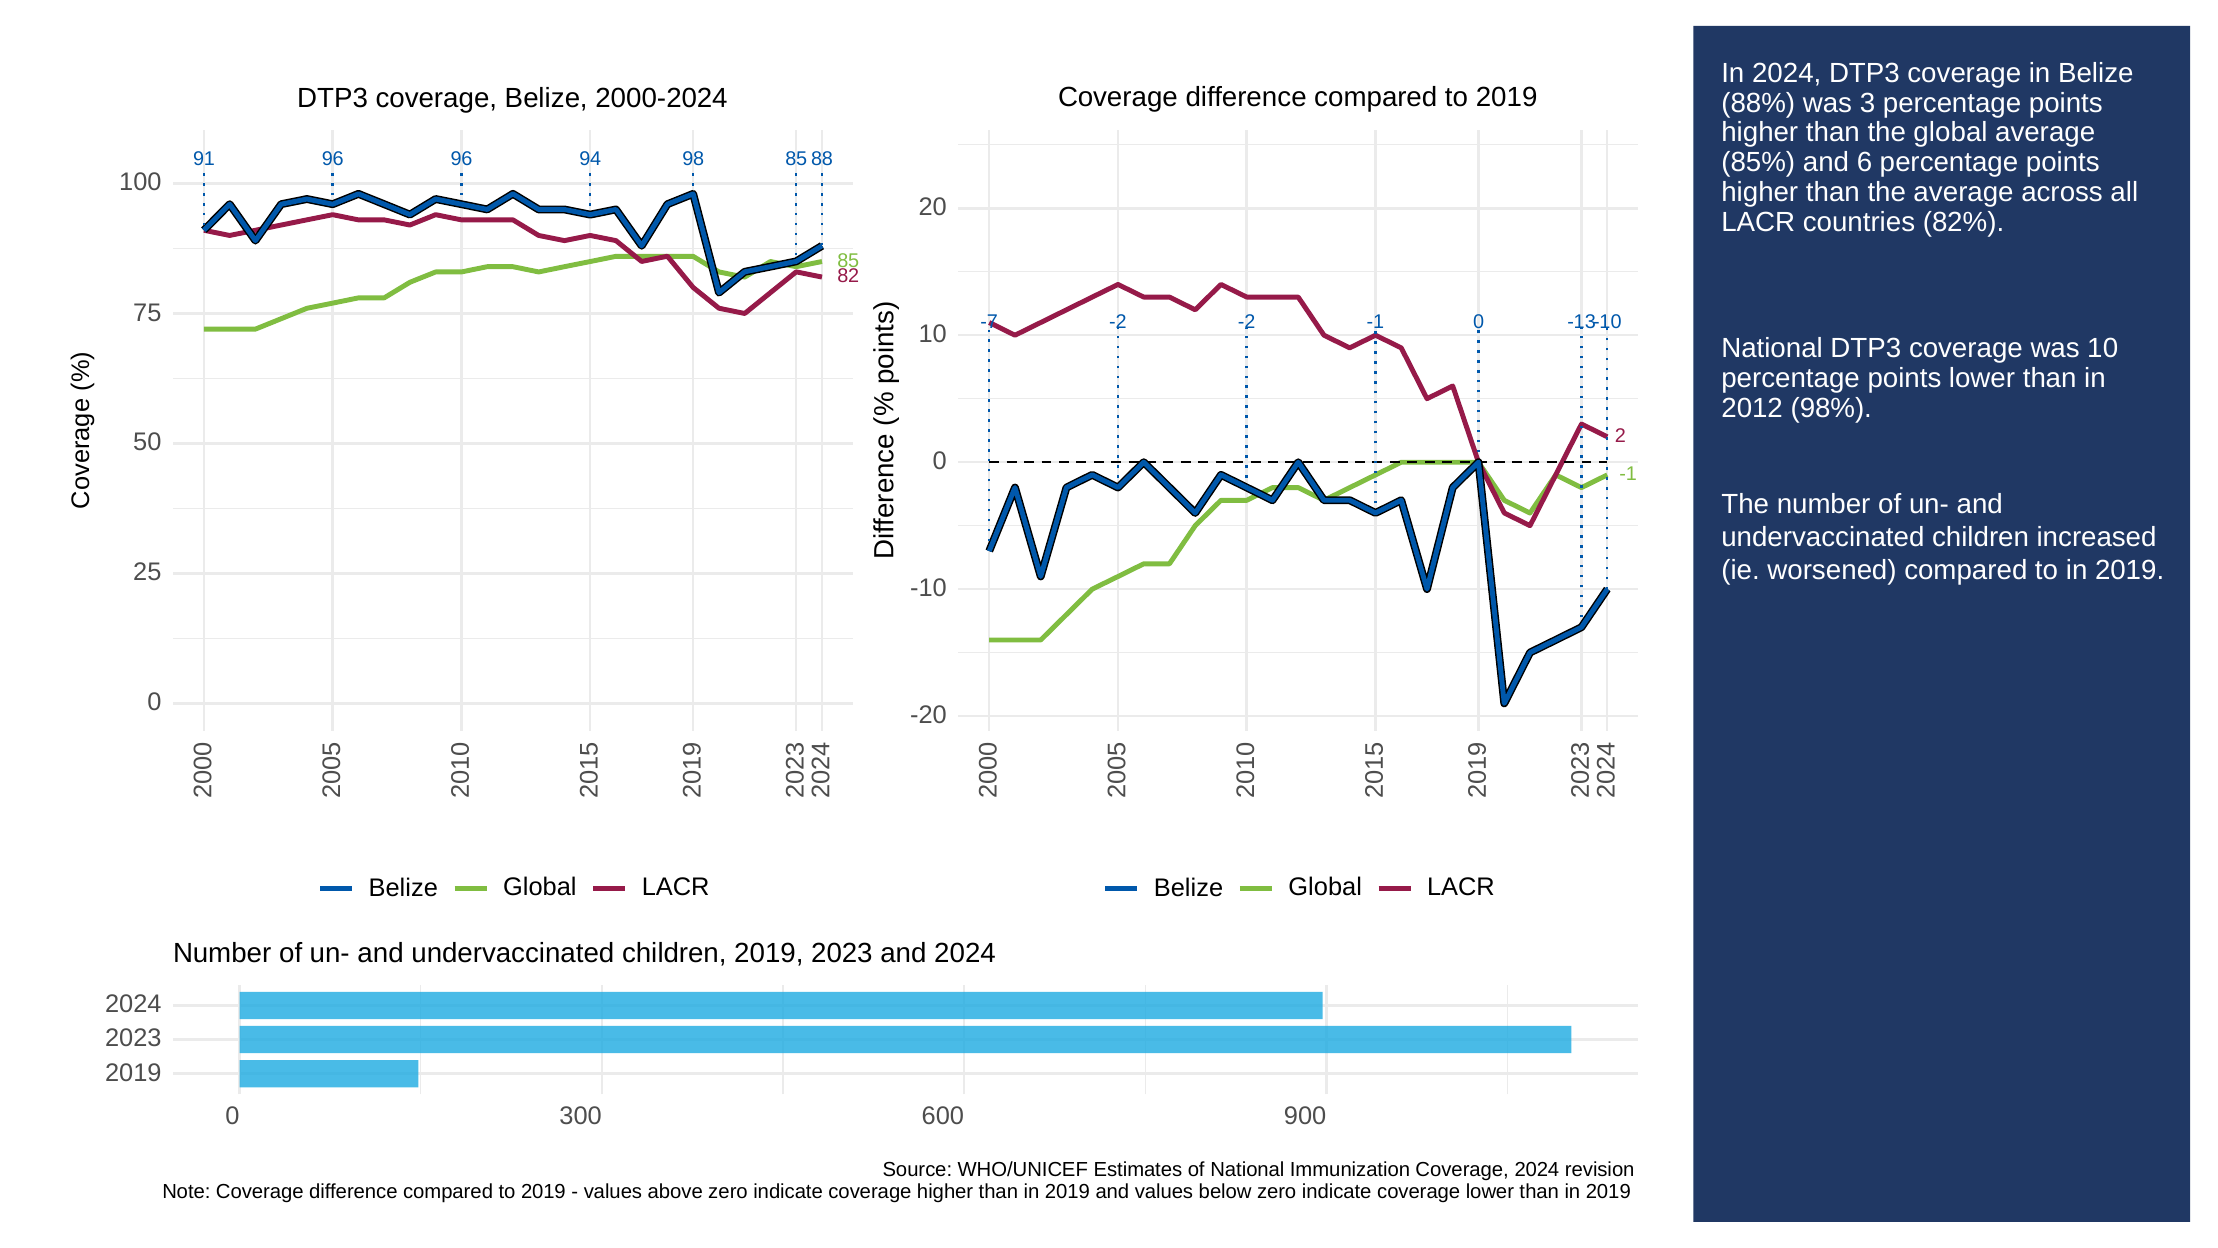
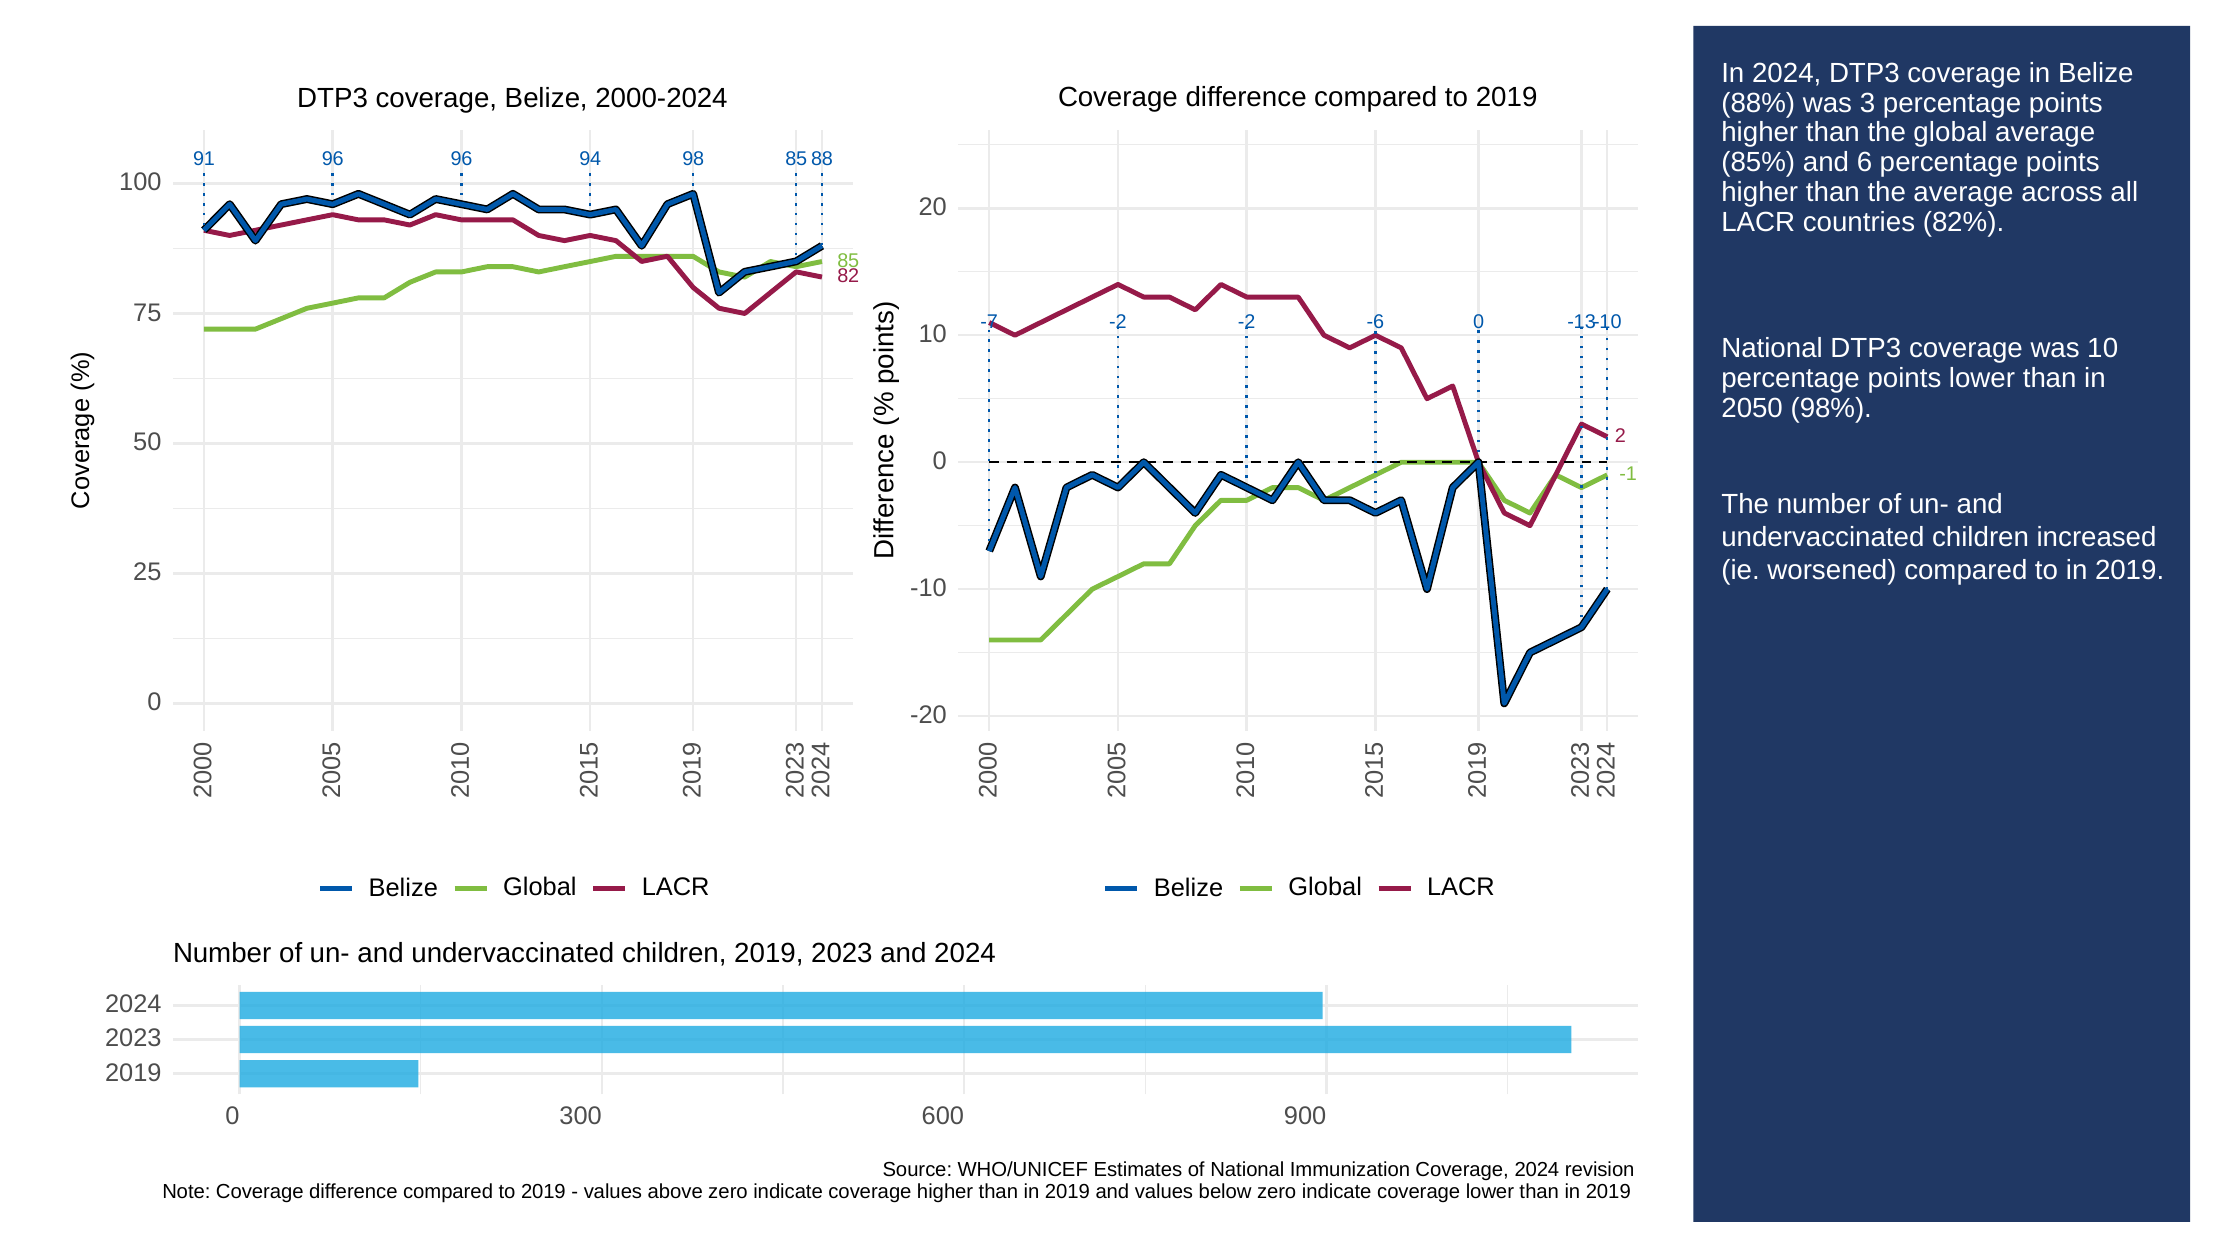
-2 -1: -1 -> -6
2012: 2012 -> 2050
